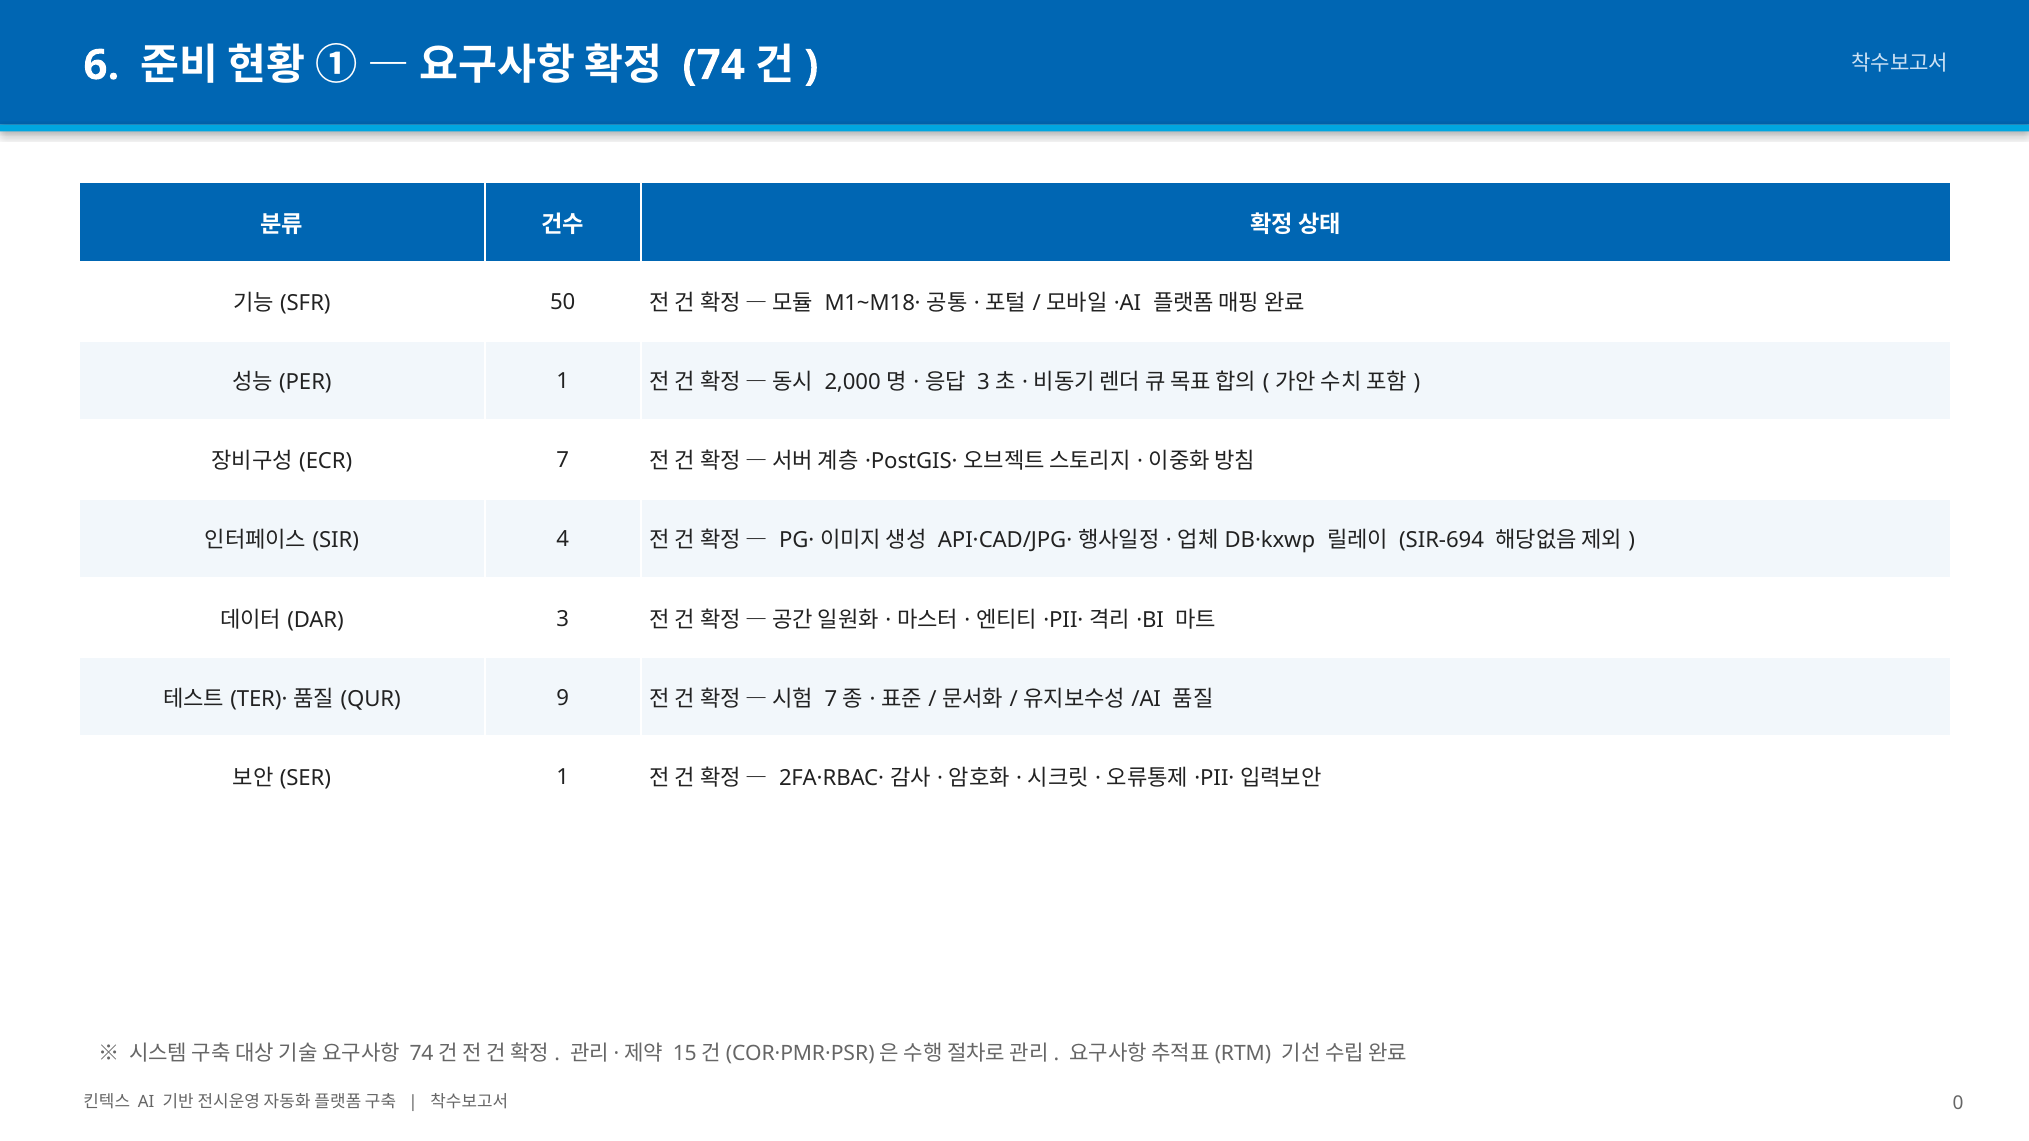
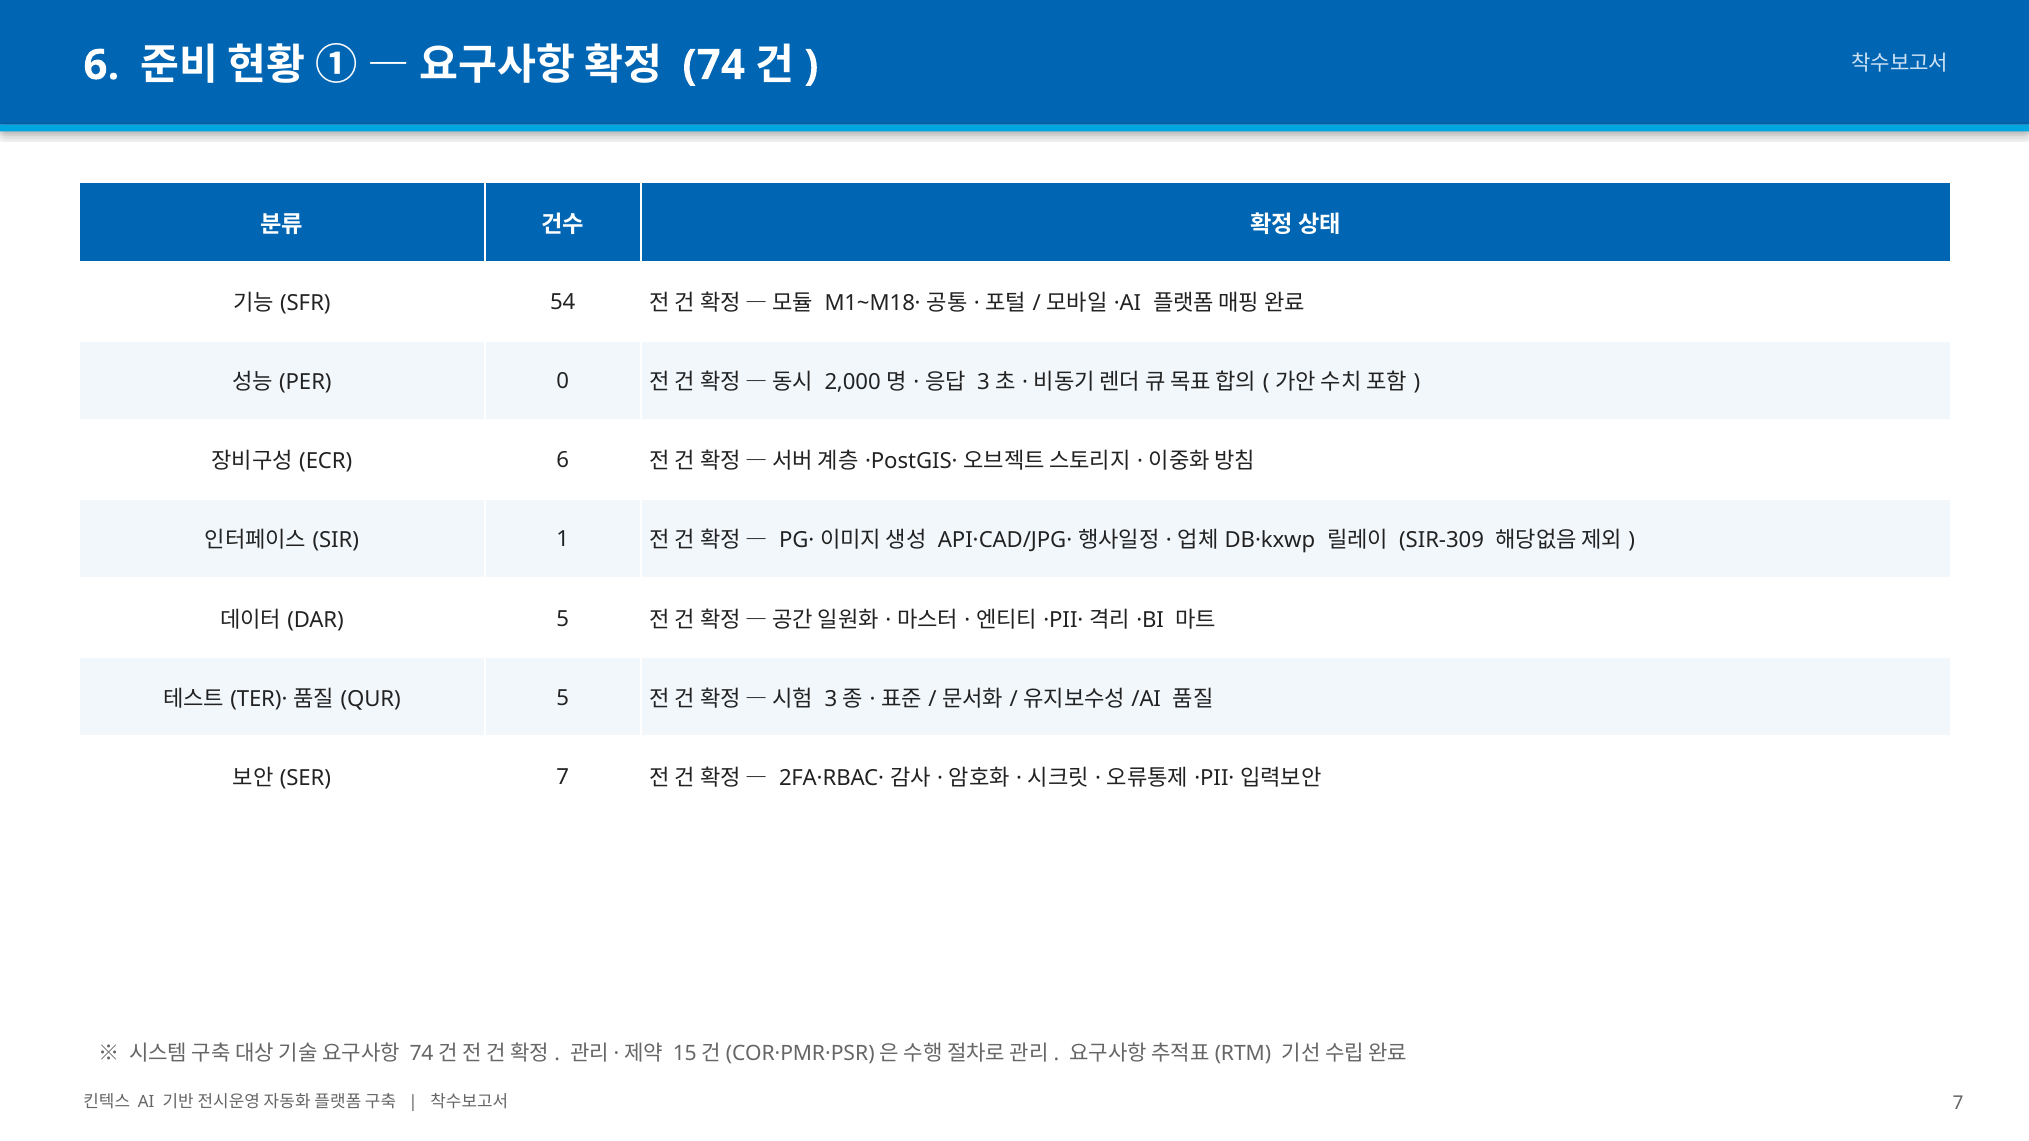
50: 50 -> 54
1 at (563, 382): 1 -> 0
7 at (563, 461): 7 -> 6
4: 4 -> 1
SIR-694: SIR-694 -> SIR-309
3 at (563, 619): 3 -> 5
9 at (563, 698): 9 -> 5
7 at (831, 699): 7 -> 3
1 at (563, 777): 1 -> 7
0 at (1958, 1104): 0 -> 7
